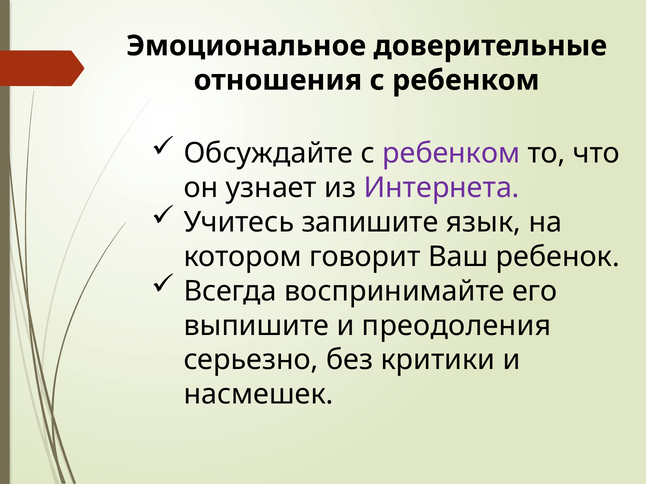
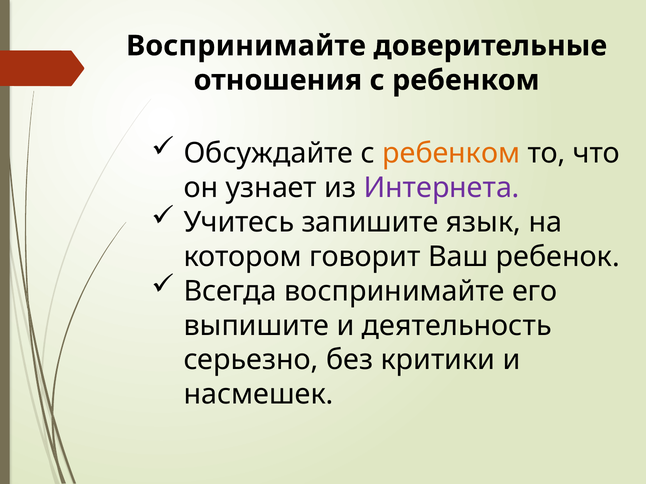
Эмоциональное at (246, 46): Эмоциональное -> Воспринимайте
ребенком at (451, 154) colour: purple -> orange
преодоления: преодоления -> деятельность
